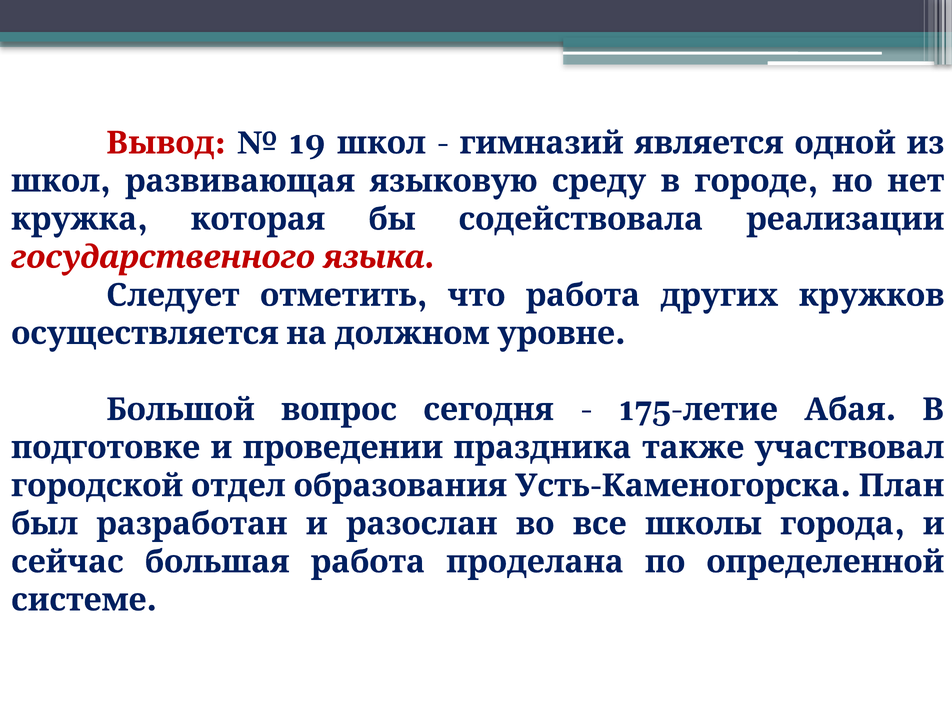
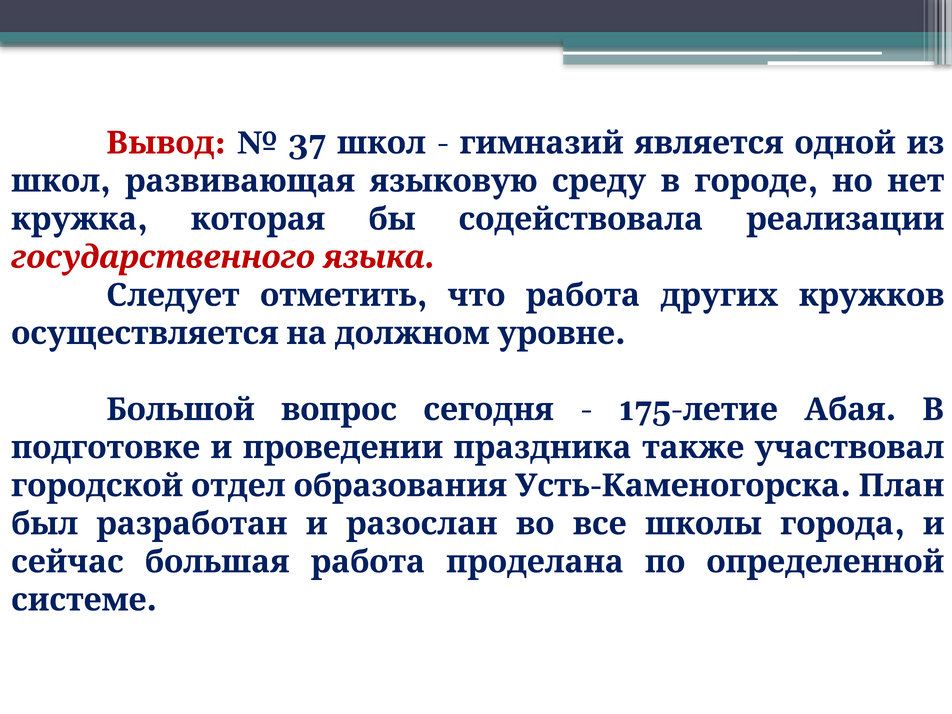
19: 19 -> 37
